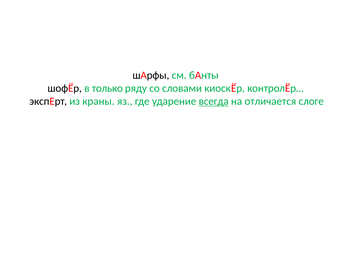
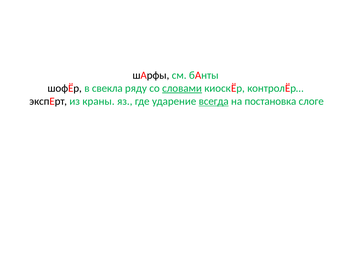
только: только -> свекла
словами underline: none -> present
отличается: отличается -> постановка
